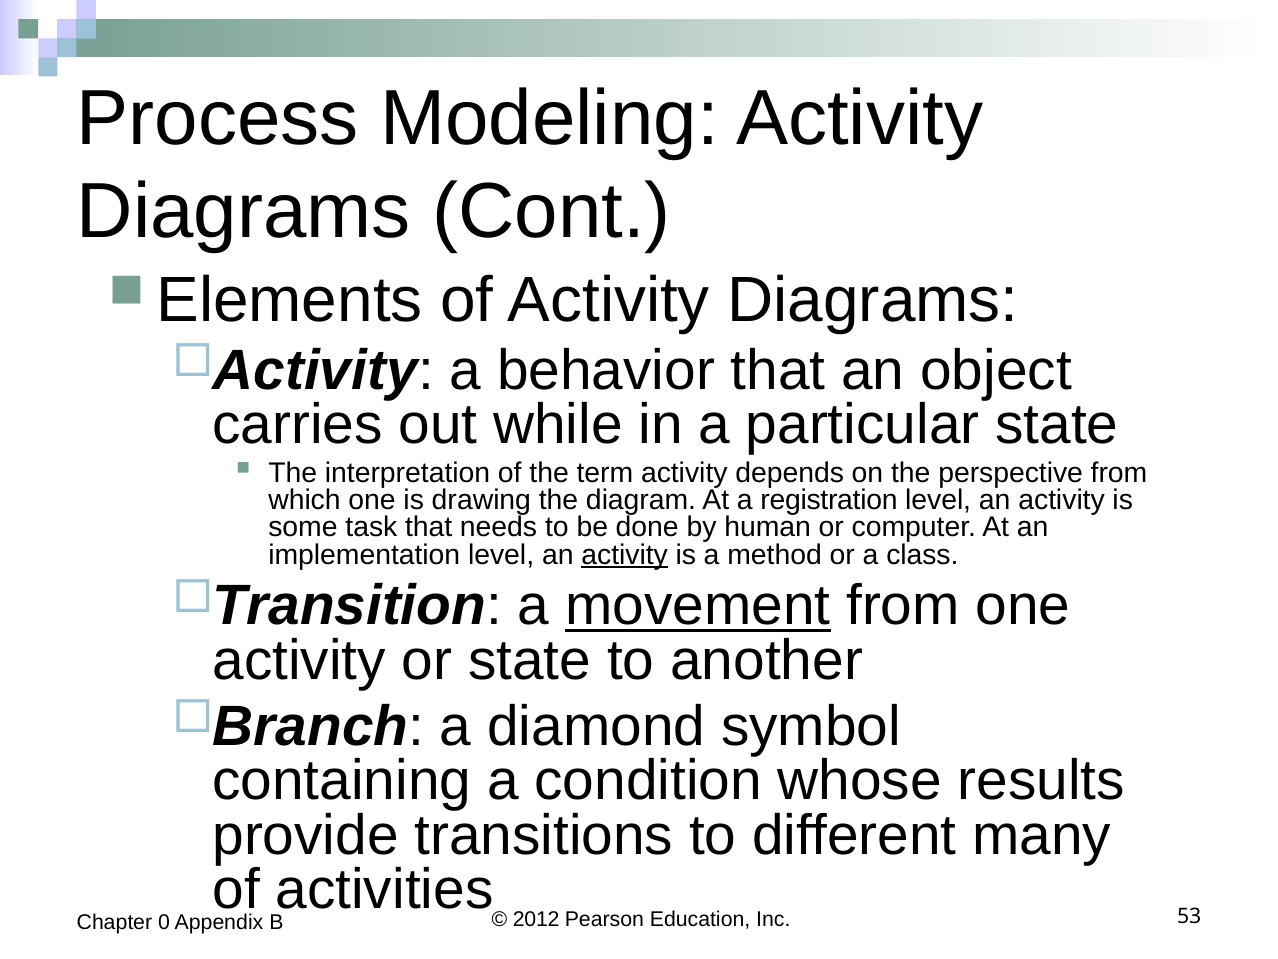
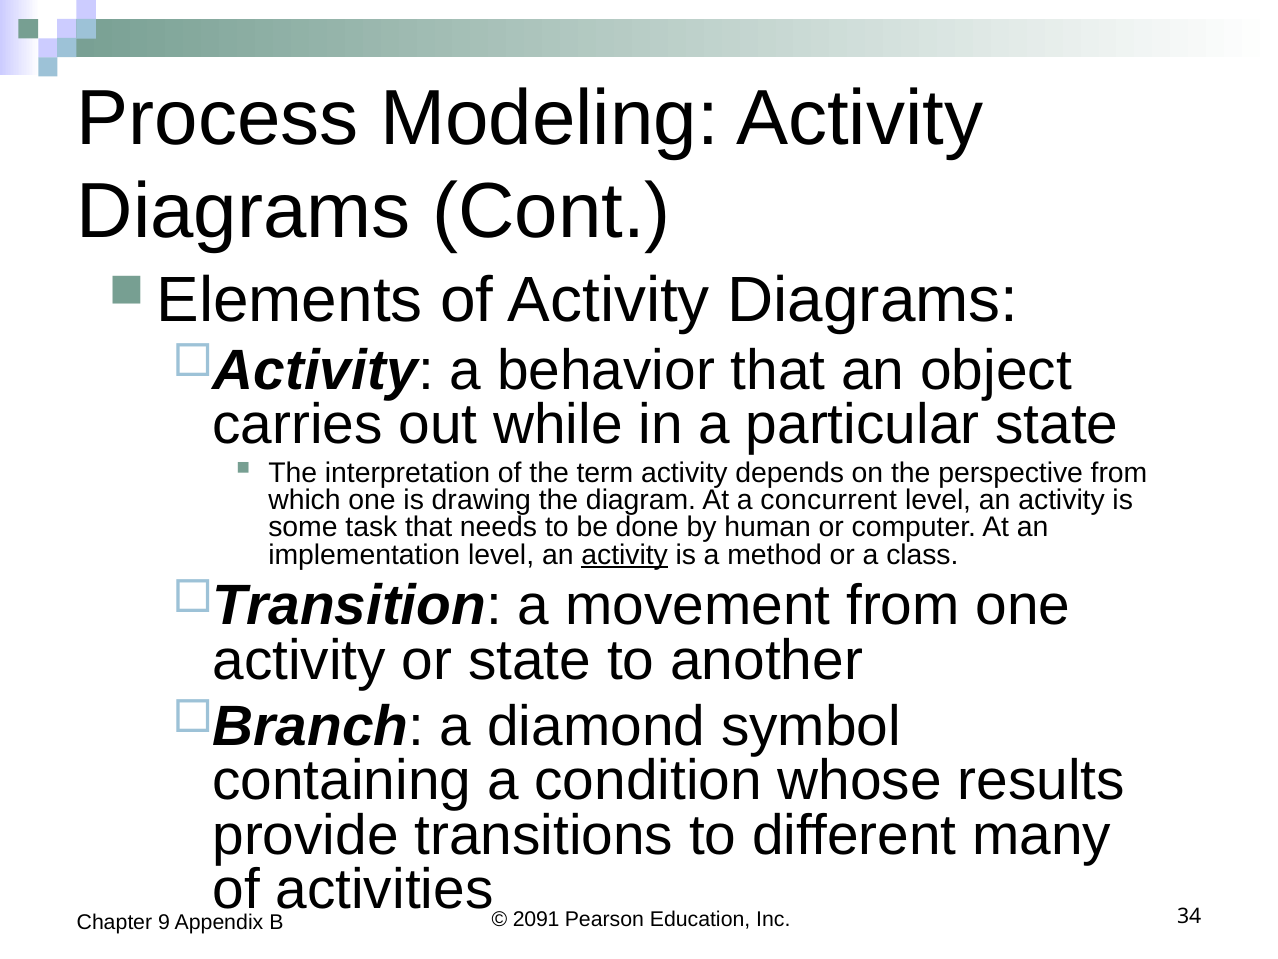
registration: registration -> concurrent
movement underline: present -> none
2012: 2012 -> 2091
0: 0 -> 9
53: 53 -> 34
